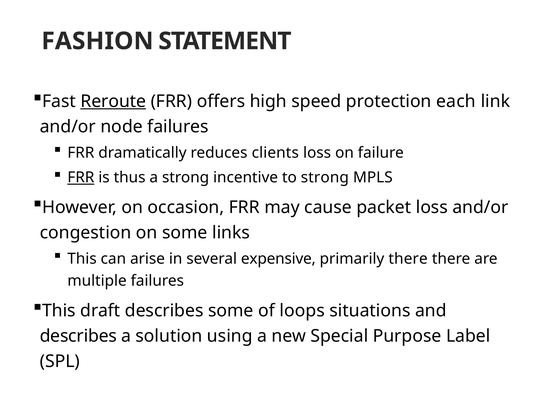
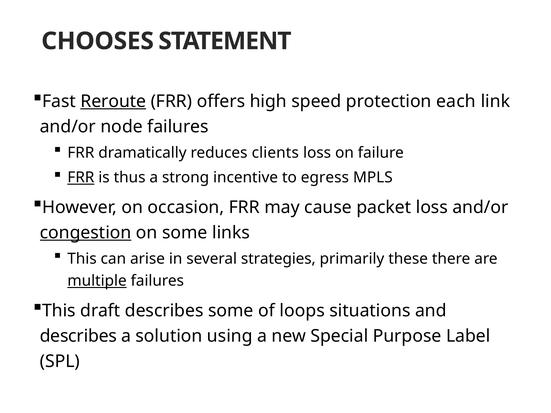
FASHION: FASHION -> CHOOSES
to strong: strong -> egress
congestion underline: none -> present
expensive: expensive -> strategies
primarily there: there -> these
multiple underline: none -> present
